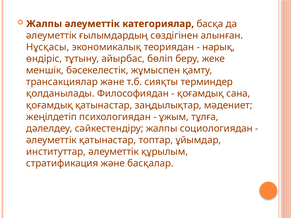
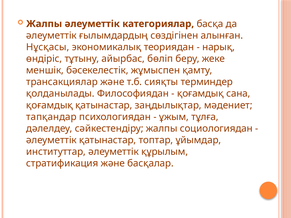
жеңілдетіп: жеңілдетіп -> тапқандар
